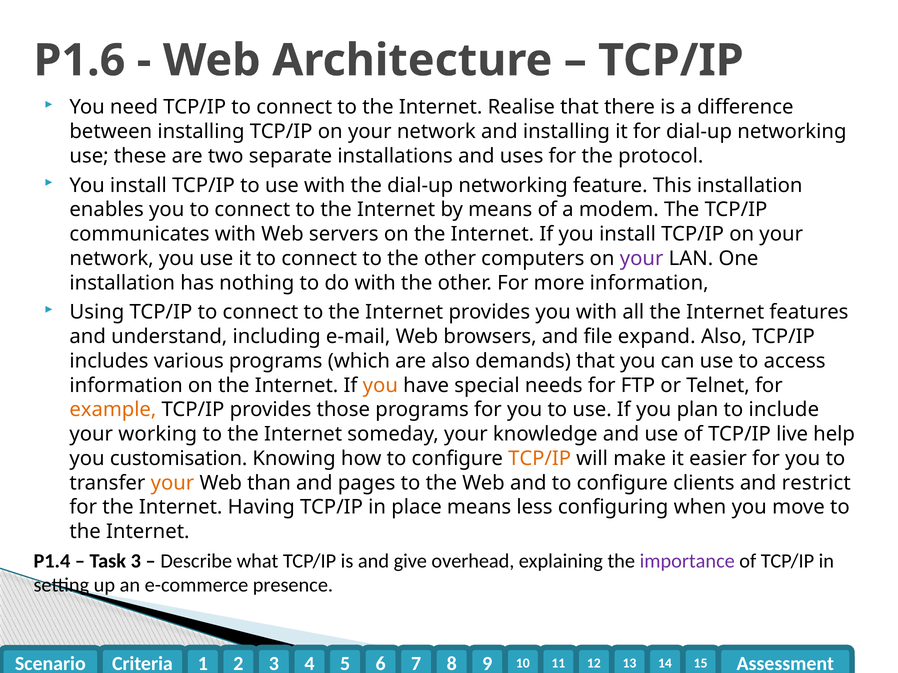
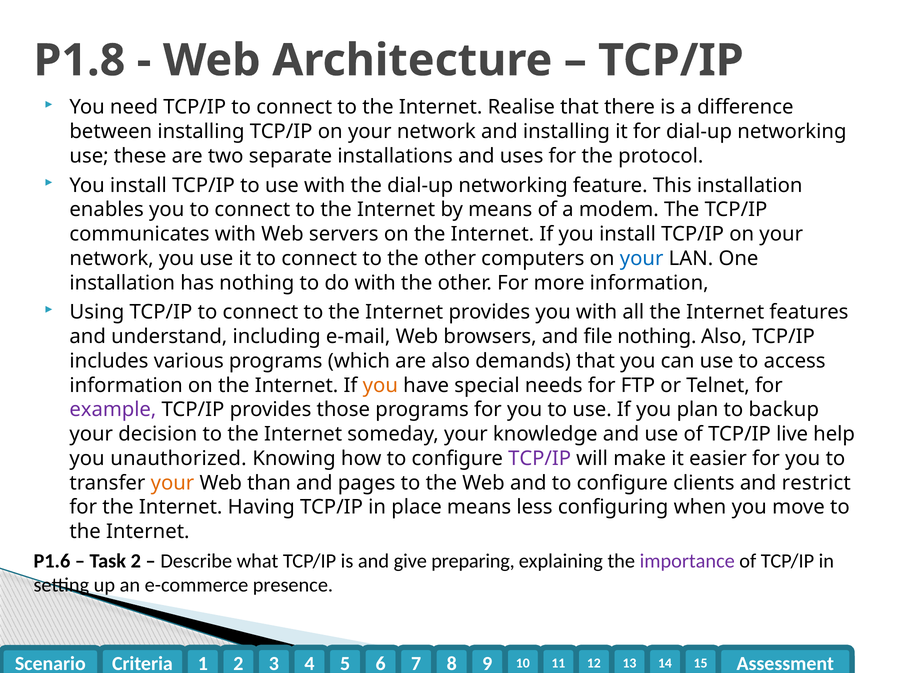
P1.6: P1.6 -> P1.8
your at (642, 259) colour: purple -> blue
file expand: expand -> nothing
example colour: orange -> purple
include: include -> backup
working: working -> decision
customisation: customisation -> unauthorized
TCP/IP at (540, 459) colour: orange -> purple
P1.4: P1.4 -> P1.6
Task 3: 3 -> 2
overhead: overhead -> preparing
